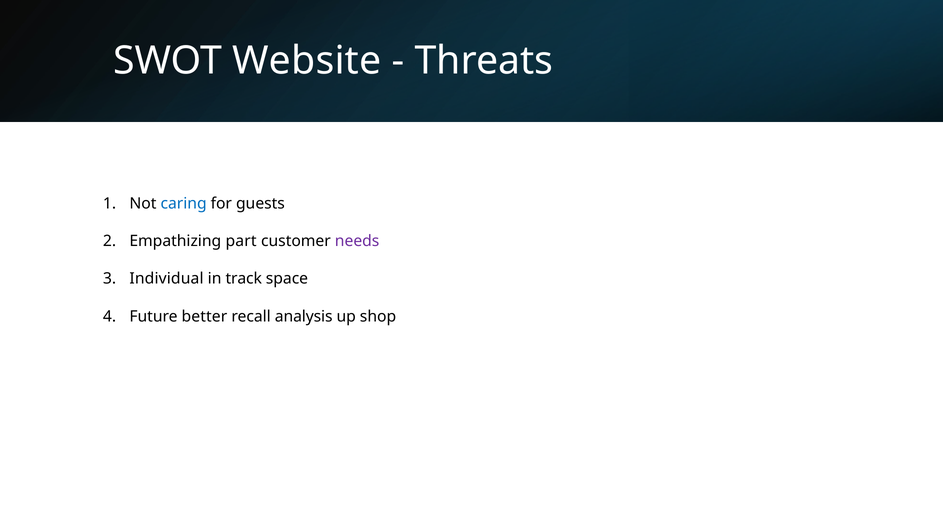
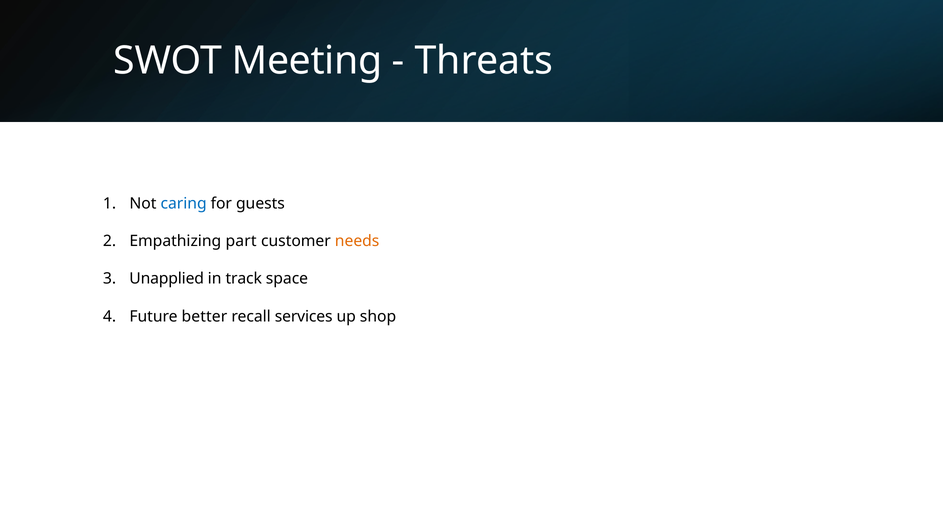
Website: Website -> Meeting
needs colour: purple -> orange
Individual: Individual -> Unapplied
analysis: analysis -> services
